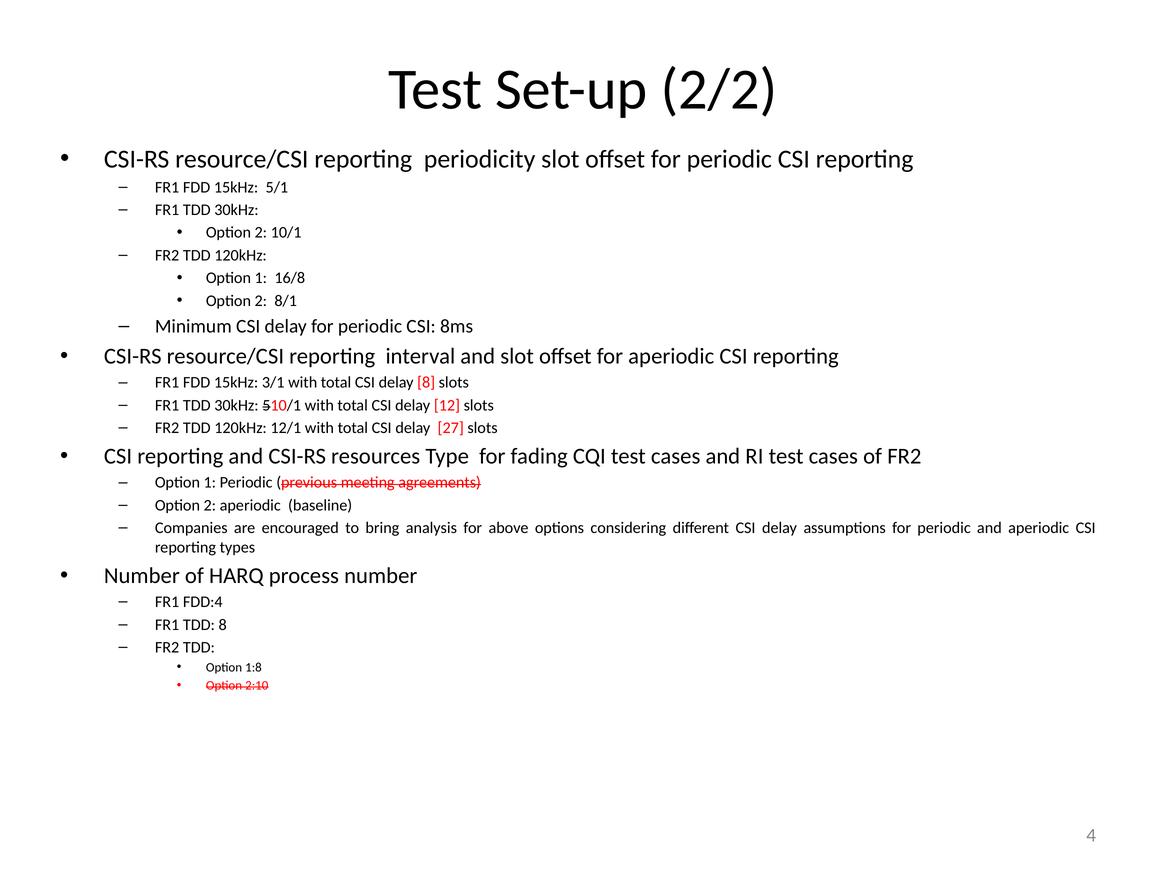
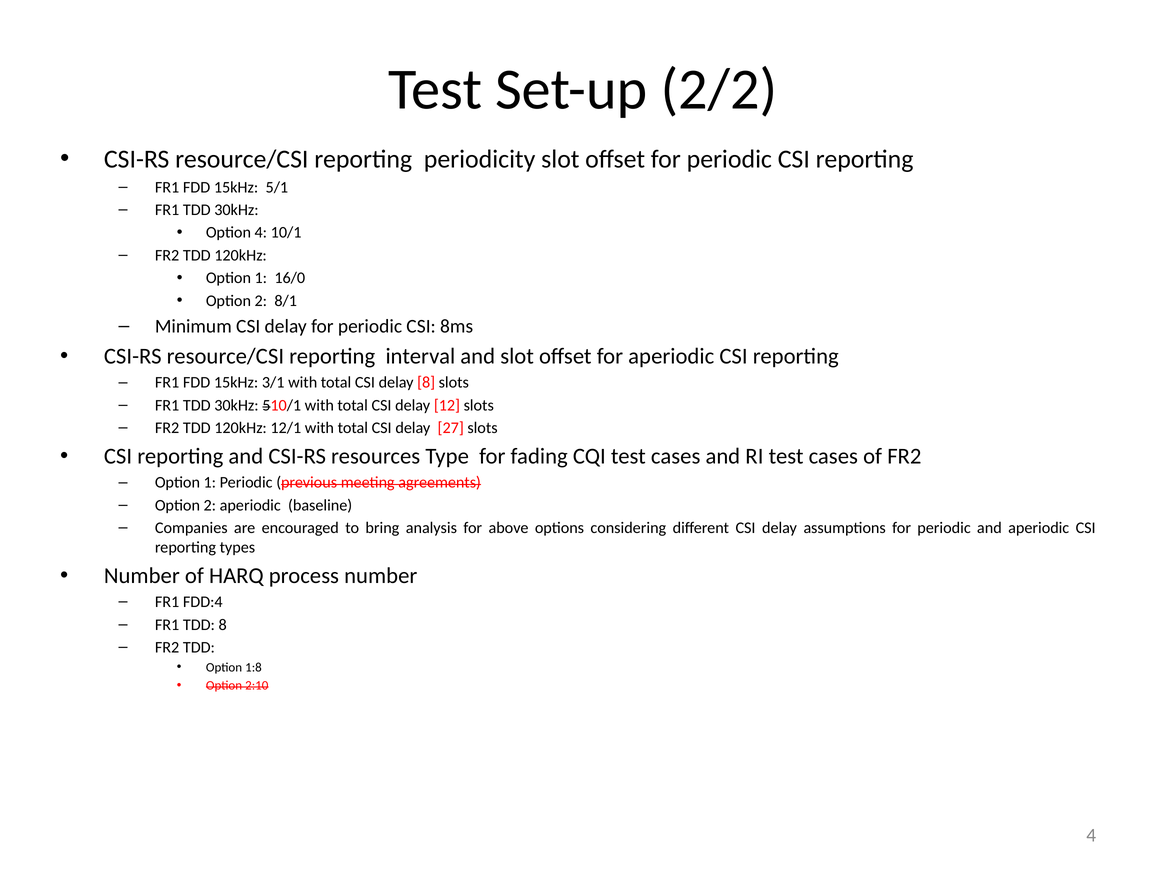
2 at (261, 232): 2 -> 4
16/8: 16/8 -> 16/0
